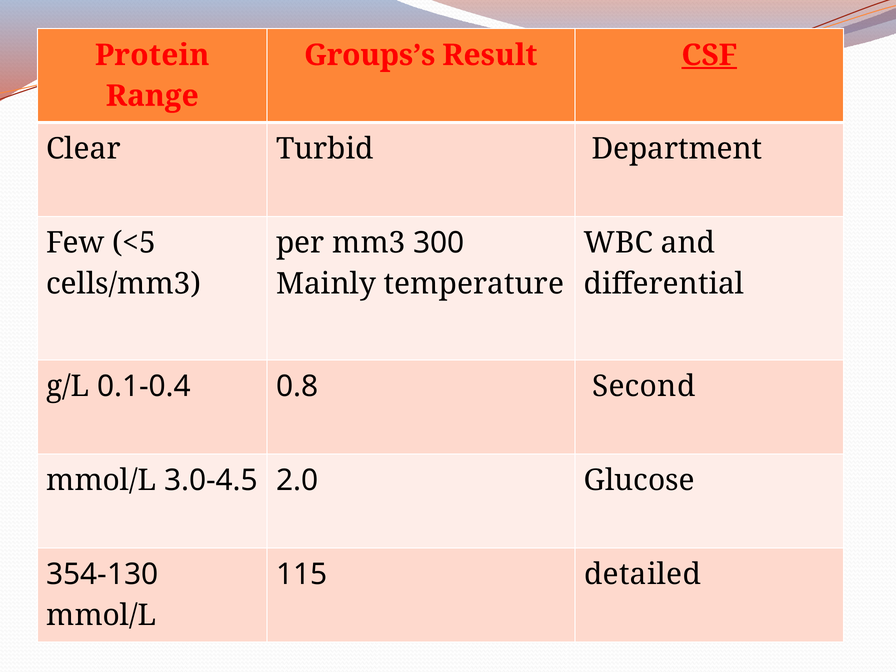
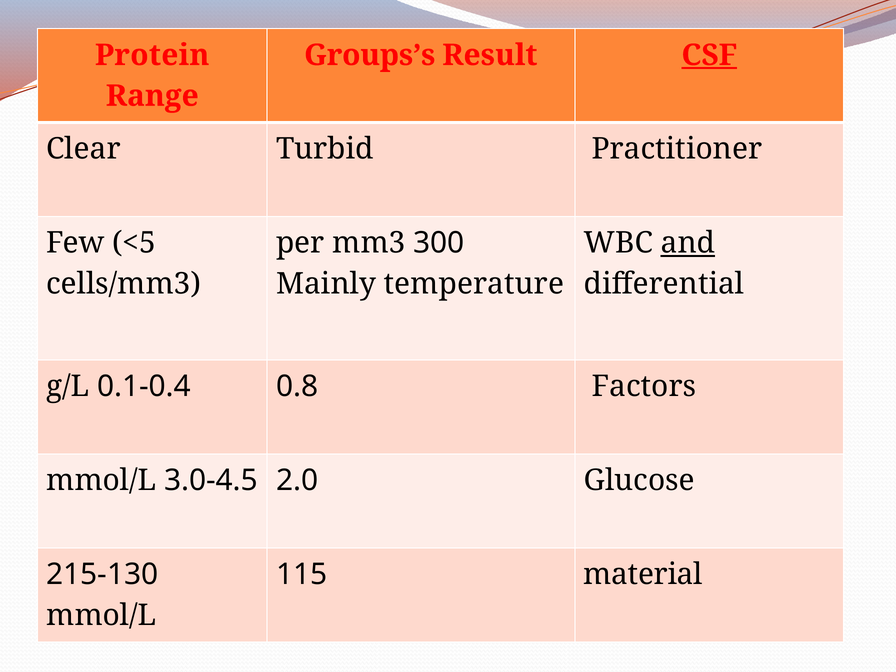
Department: Department -> Practitioner
and underline: none -> present
Second: Second -> Factors
354-130: 354-130 -> 215-130
detailed: detailed -> material
